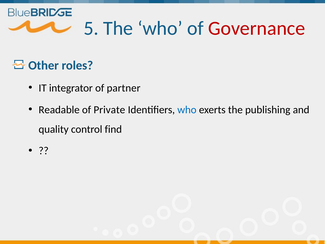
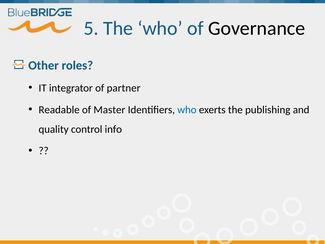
Governance colour: red -> black
Private: Private -> Master
find: find -> info
